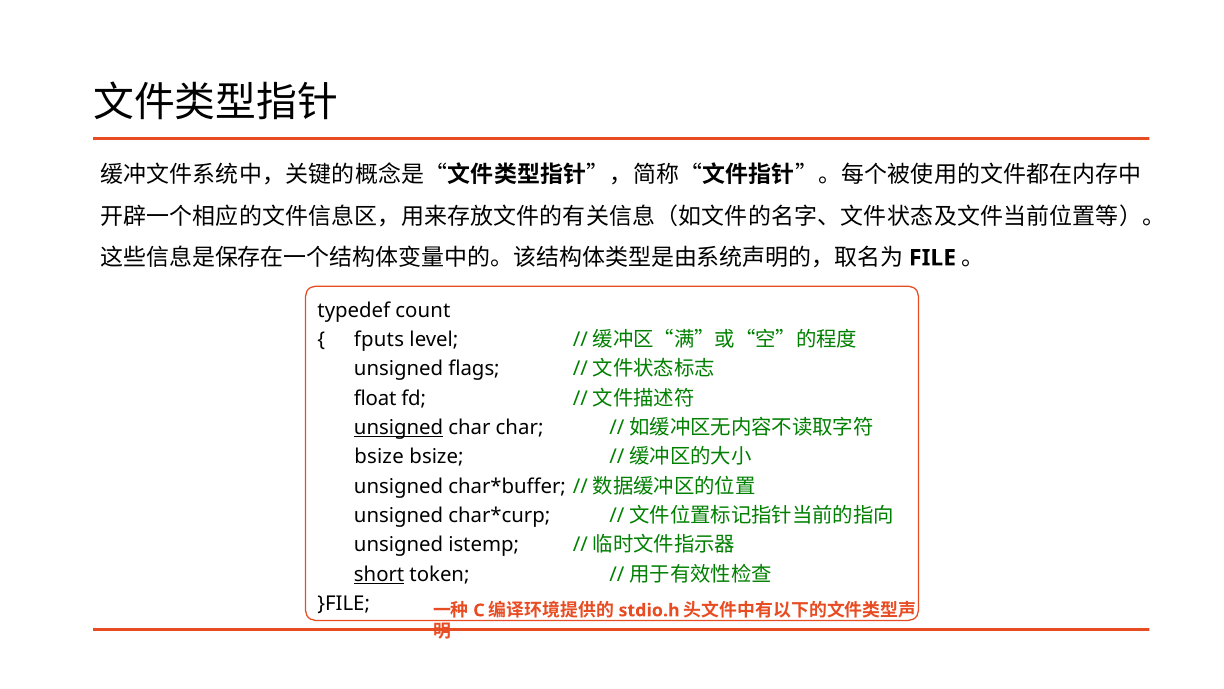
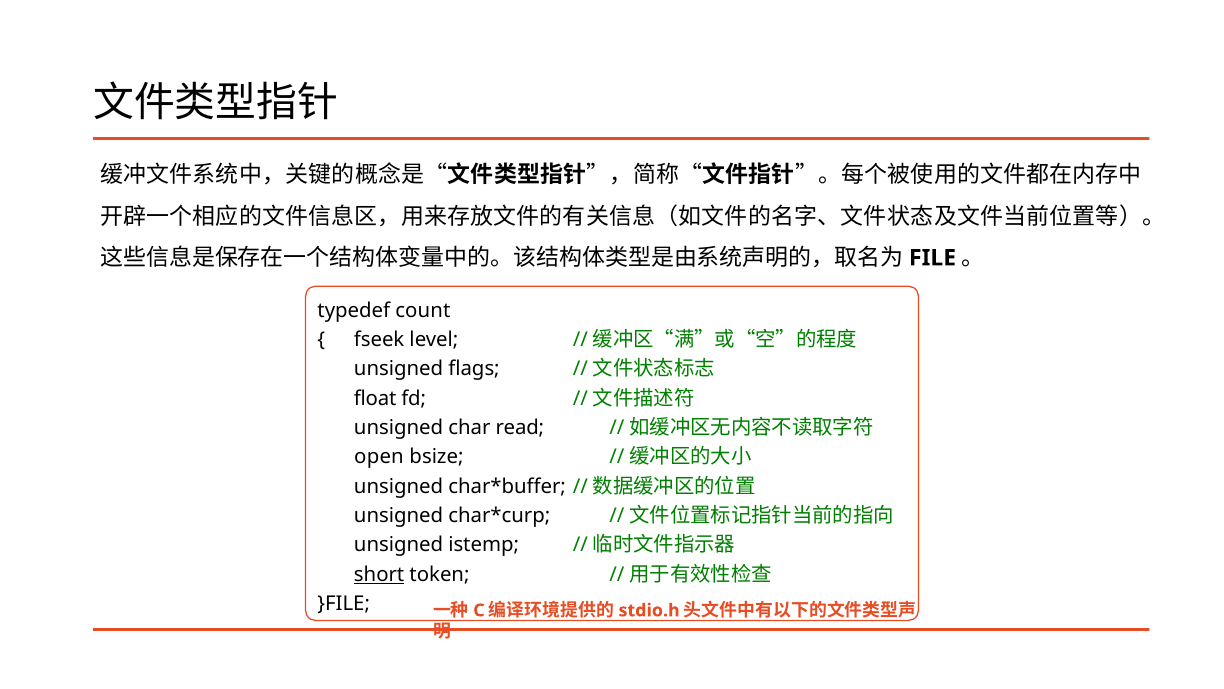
fputs: fputs -> fseek
unsigned at (399, 427) underline: present -> none
char char: char -> read
bsize at (379, 457): bsize -> open
